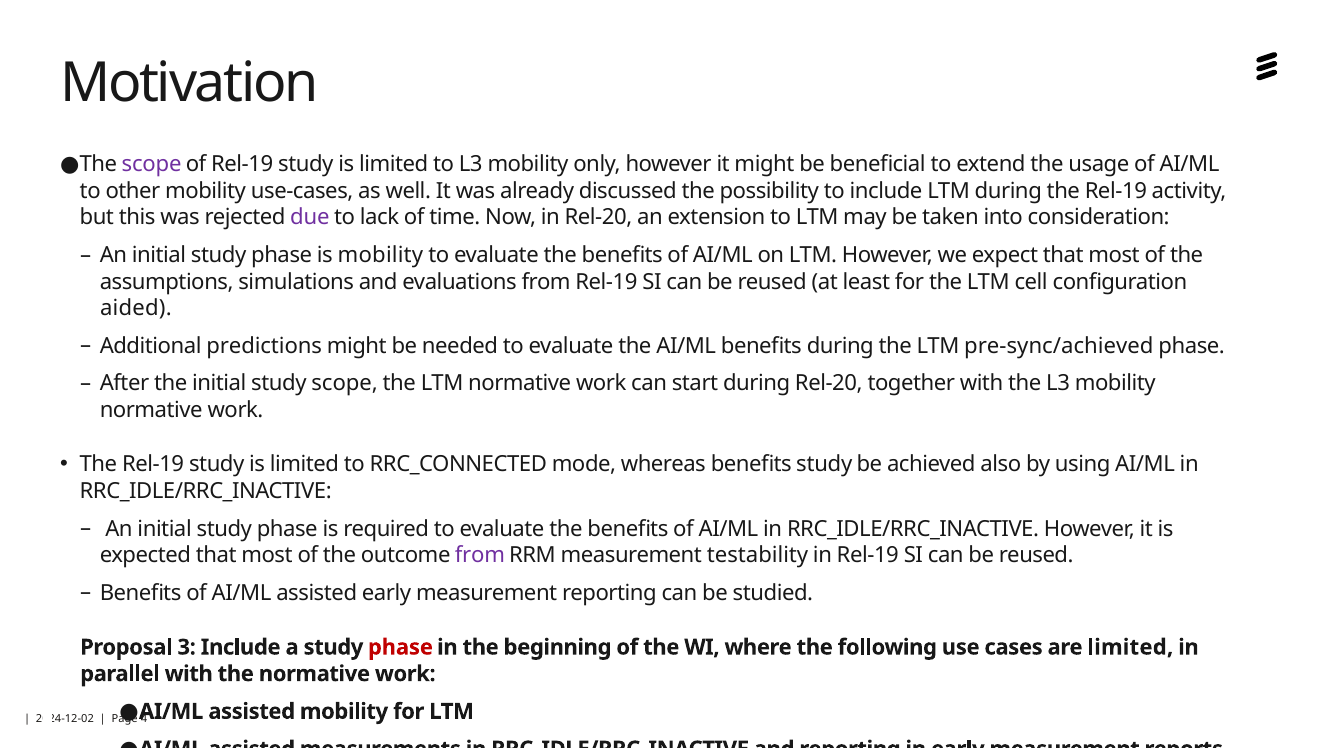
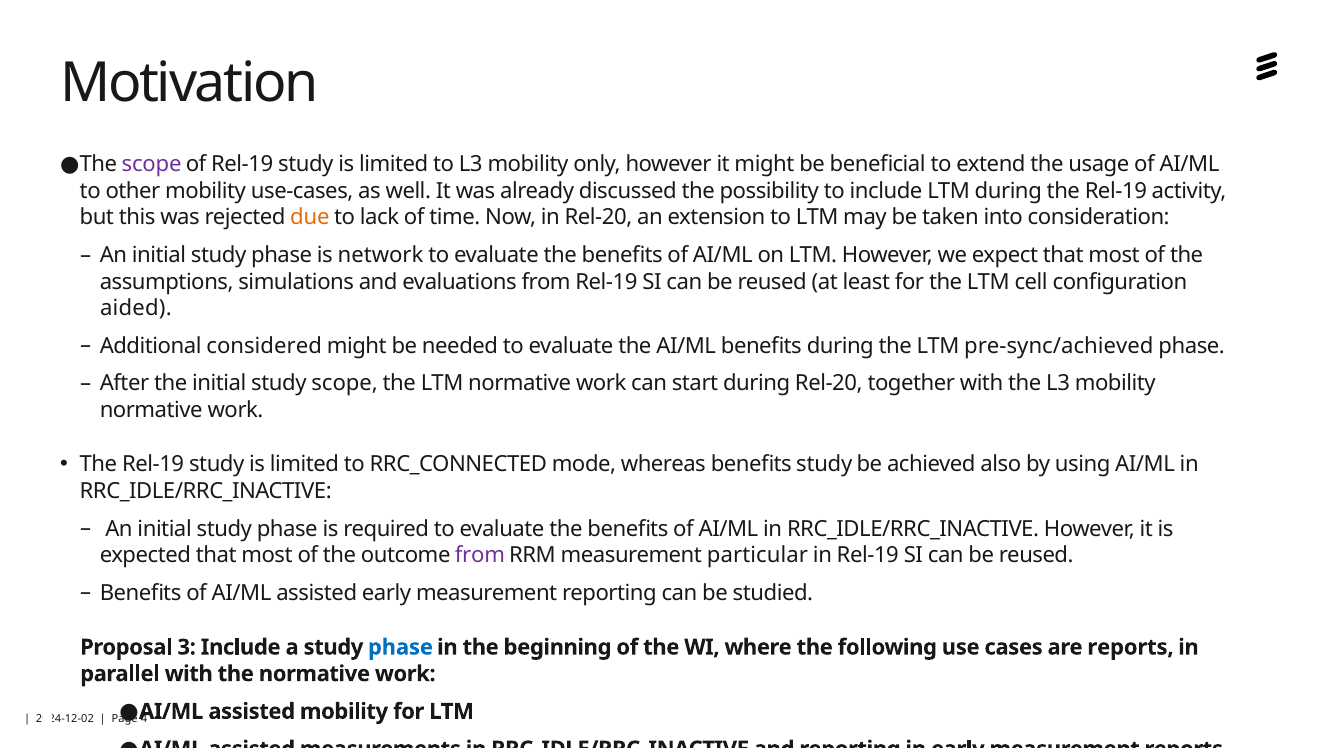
due colour: purple -> orange
is mobility: mobility -> network
predictions: predictions -> considered
testability: testability -> particular
phase at (400, 647) colour: red -> blue
are limited: limited -> reports
